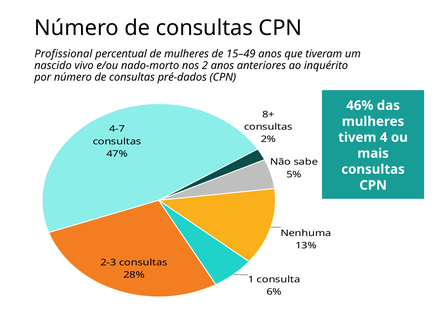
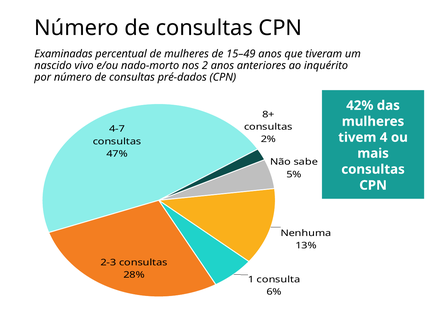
Profissional: Profissional -> Examinadas
46%: 46% -> 42%
